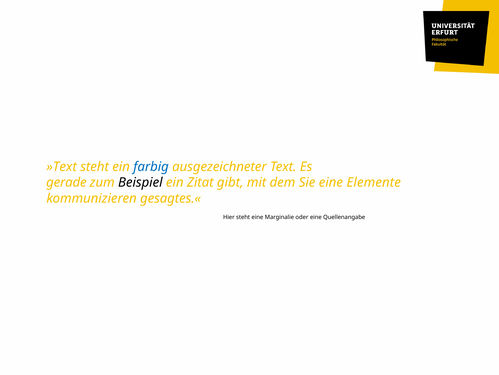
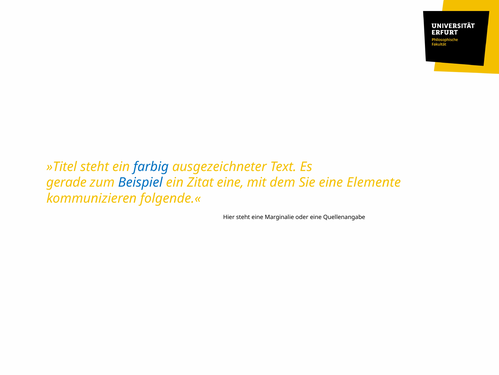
»Text: »Text -> »Titel
Beispiel colour: black -> blue
Zitat gibt: gibt -> eine
gesagtes.«: gesagtes.« -> folgende.«
